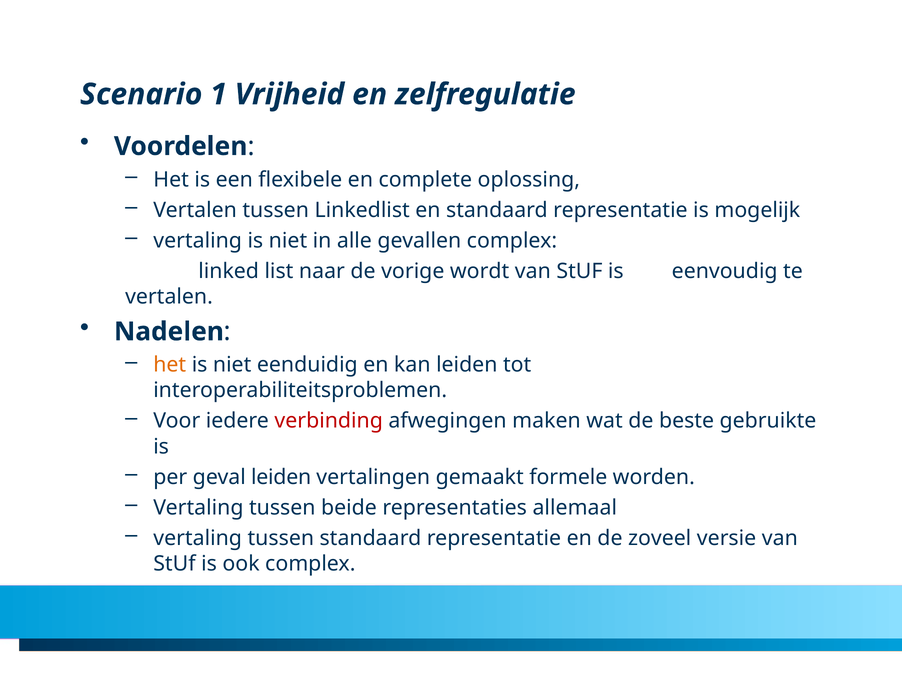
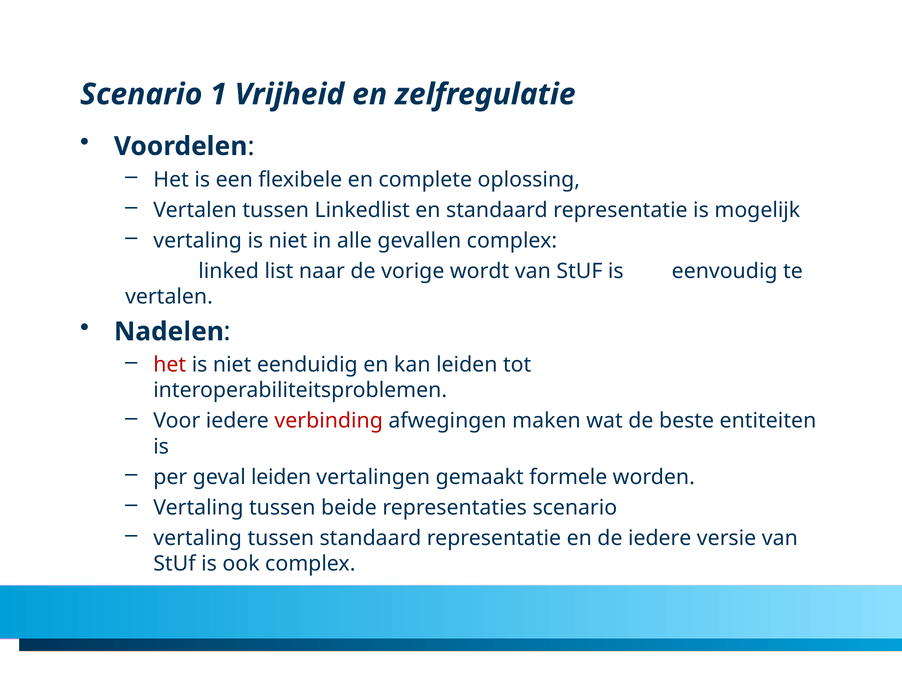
het at (170, 365) colour: orange -> red
gebruikte: gebruikte -> entiteiten
representaties allemaal: allemaal -> scenario
de zoveel: zoveel -> iedere
